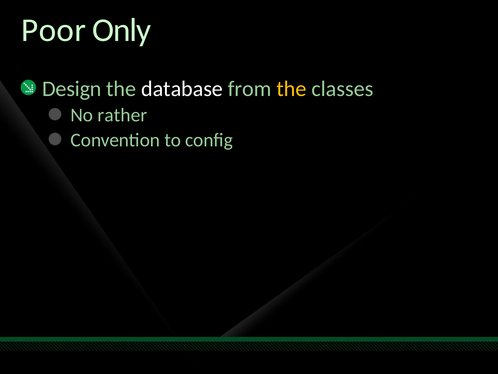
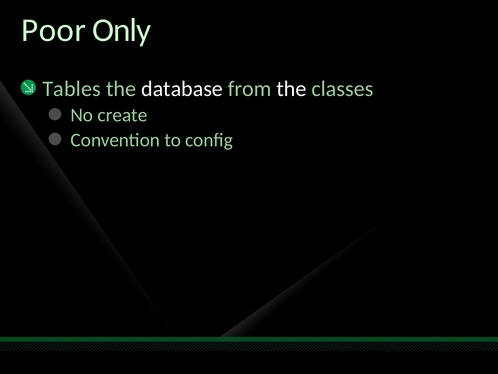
Design: Design -> Tables
the at (291, 89) colour: yellow -> white
rather: rather -> create
